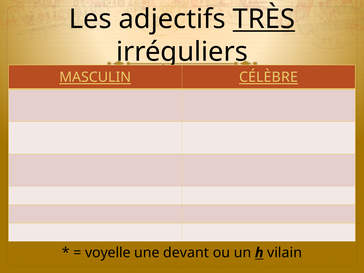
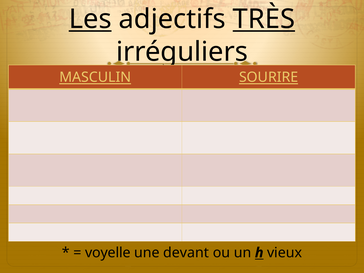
Les underline: none -> present
CÉLÈBRE: CÉLÈBRE -> SOURIRE
vilain: vilain -> vieux
